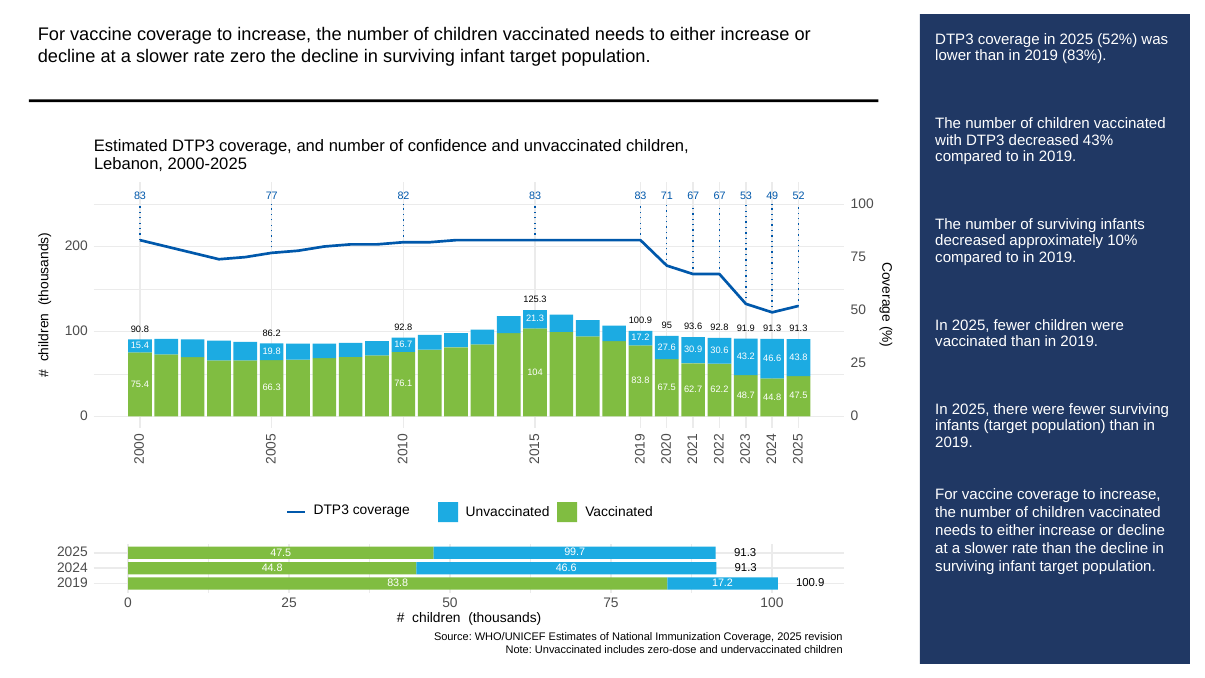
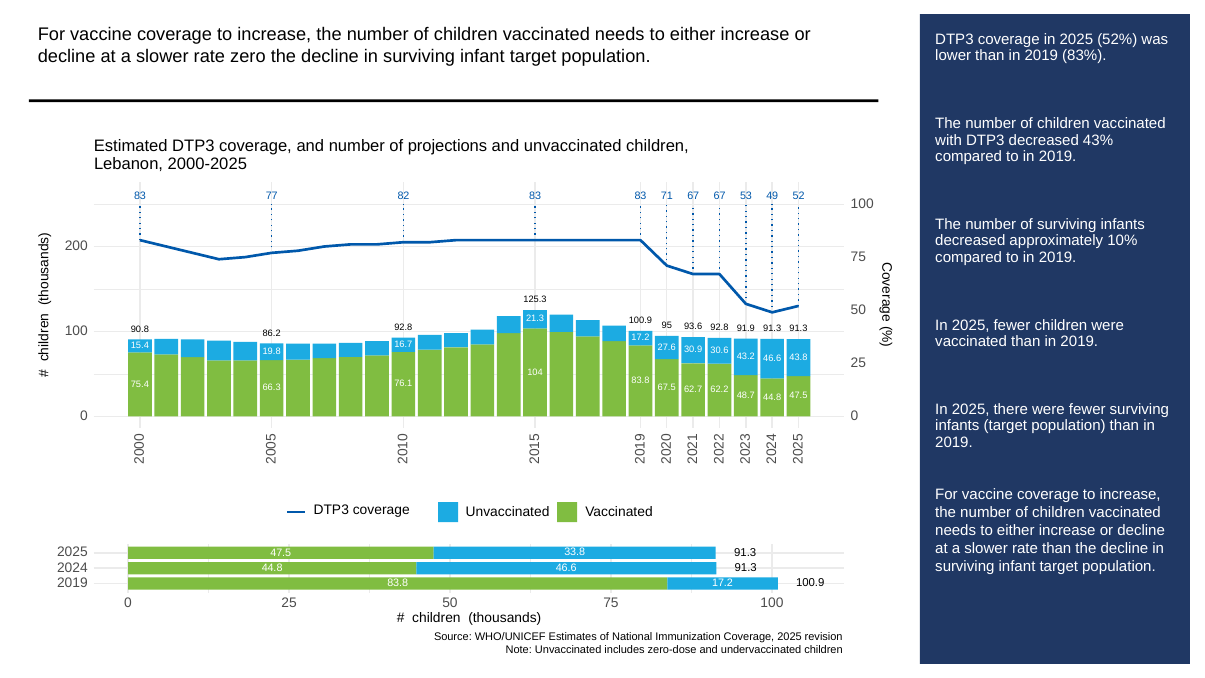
confidence: confidence -> projections
99.7: 99.7 -> 33.8
